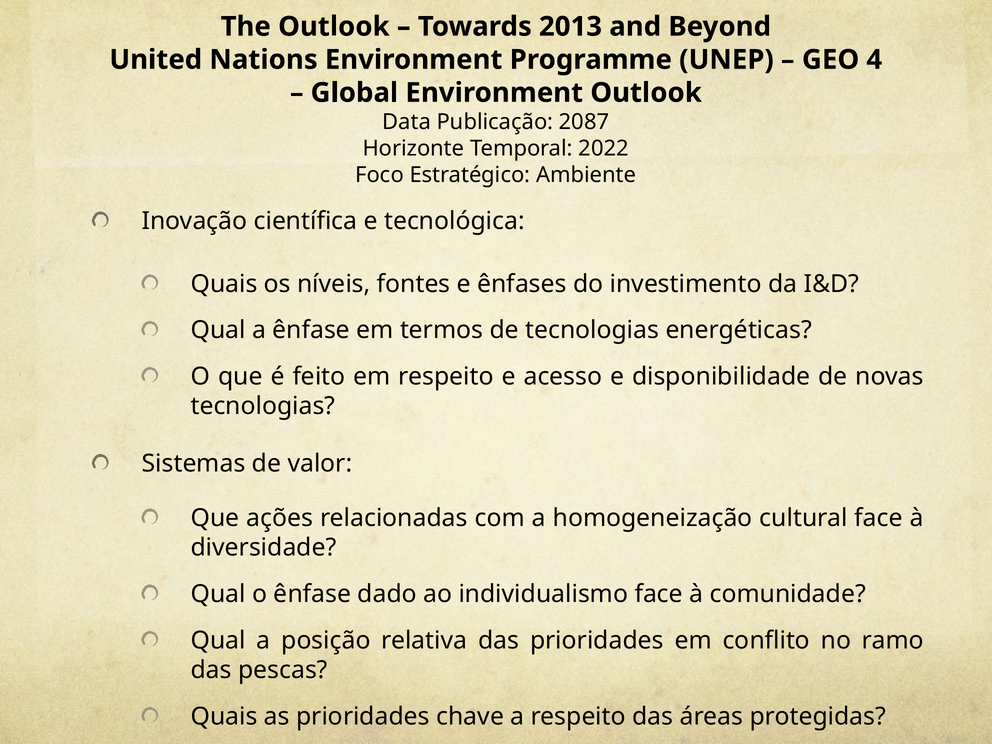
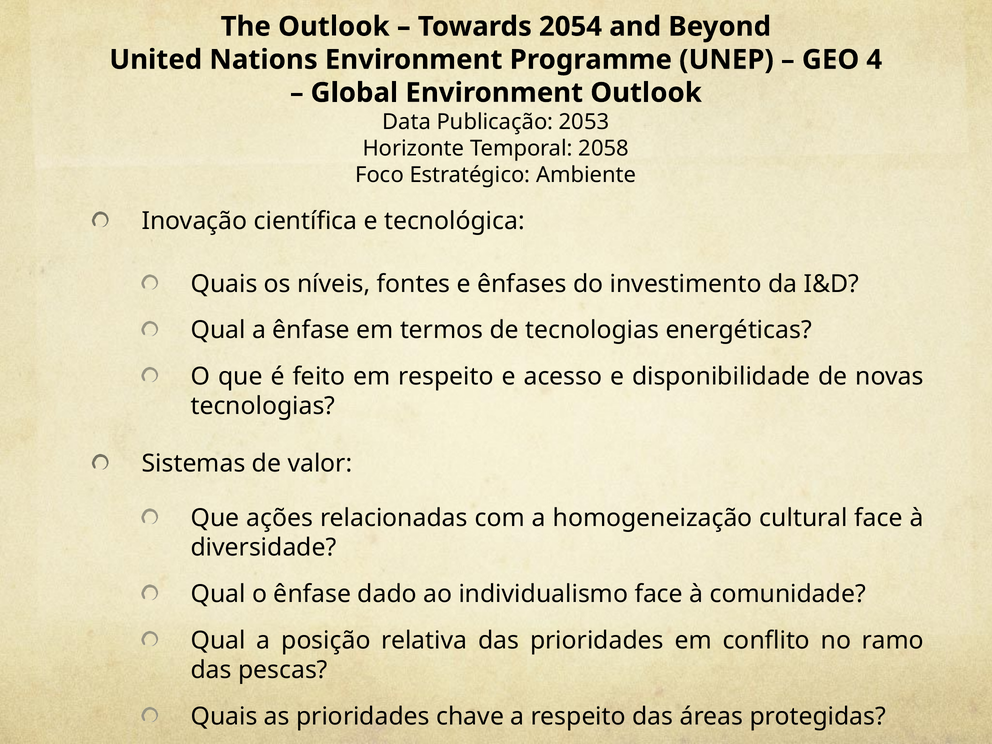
2013: 2013 -> 2054
2087: 2087 -> 2053
2022: 2022 -> 2058
